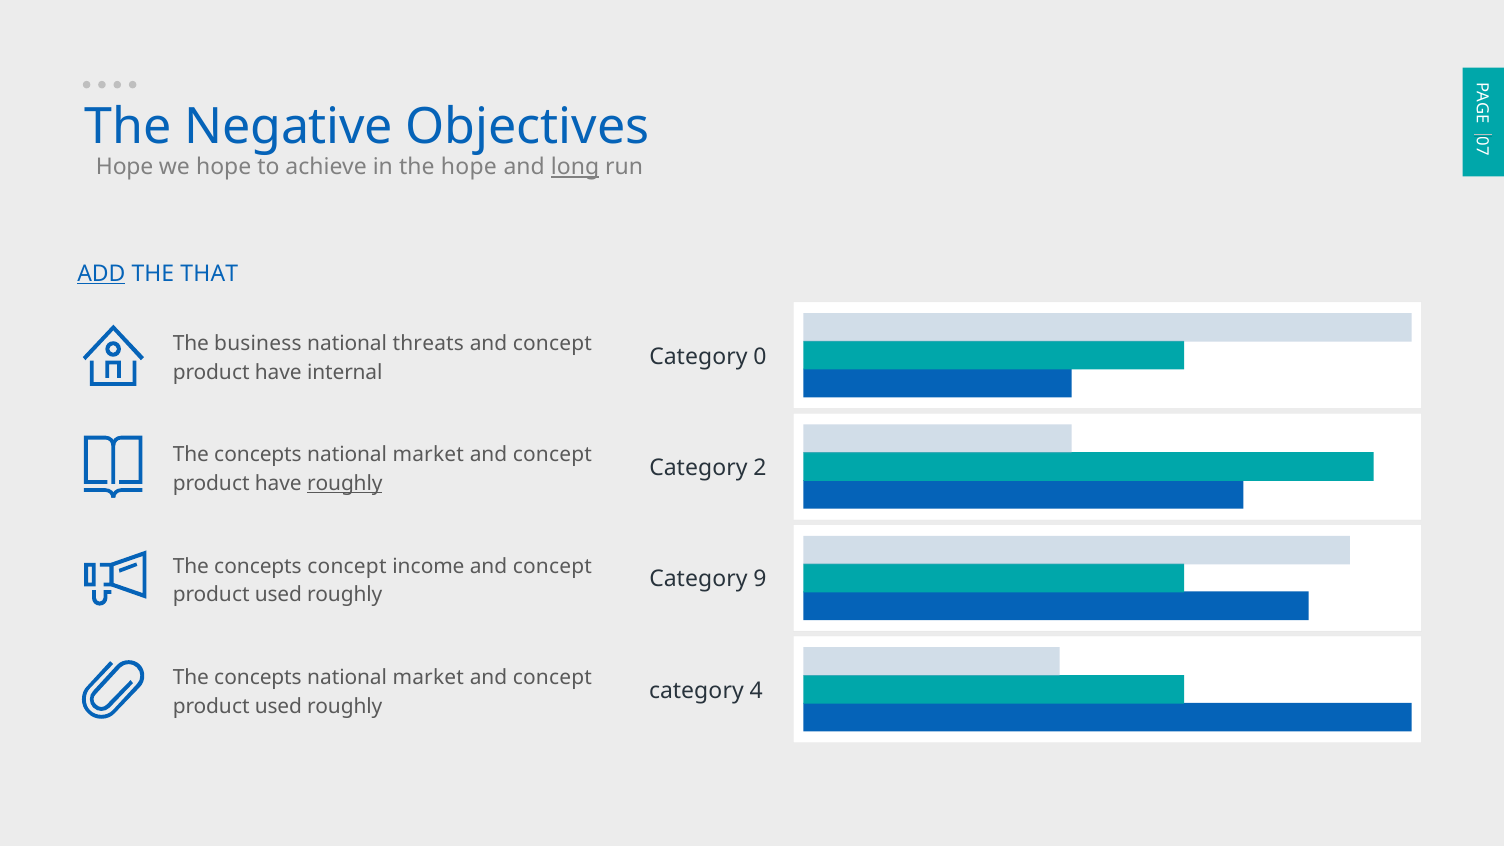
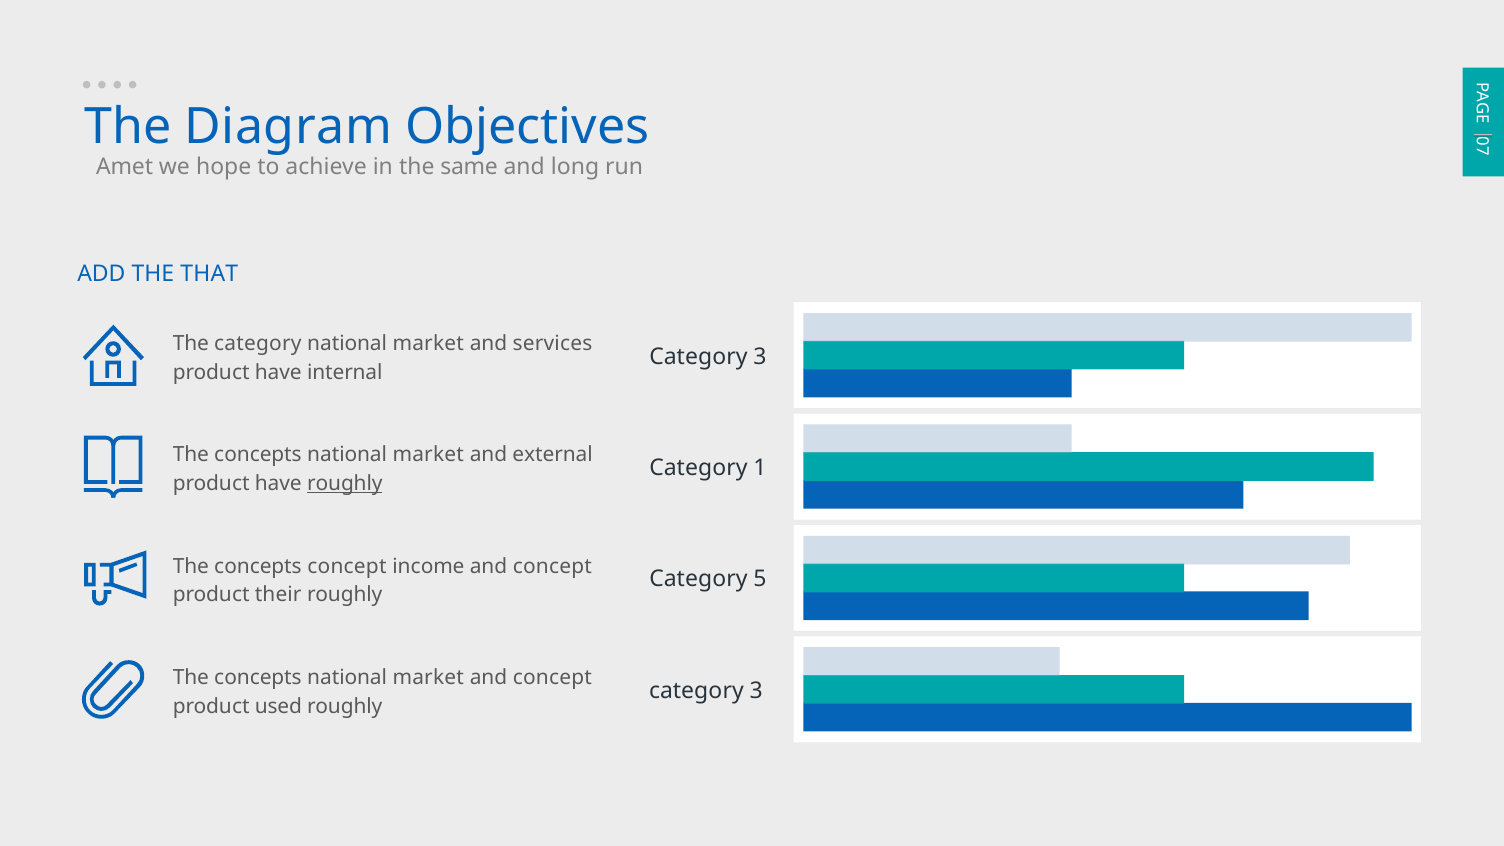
Negative: Negative -> Diagram
Hope at (125, 167): Hope -> Amet
the hope: hope -> same
long underline: present -> none
ADD underline: present -> none
The business: business -> category
threats at (428, 344): threats -> market
concept at (552, 344): concept -> services
0 at (760, 357): 0 -> 3
concept at (552, 455): concept -> external
2: 2 -> 1
9: 9 -> 5
used at (278, 595): used -> their
4 at (756, 691): 4 -> 3
